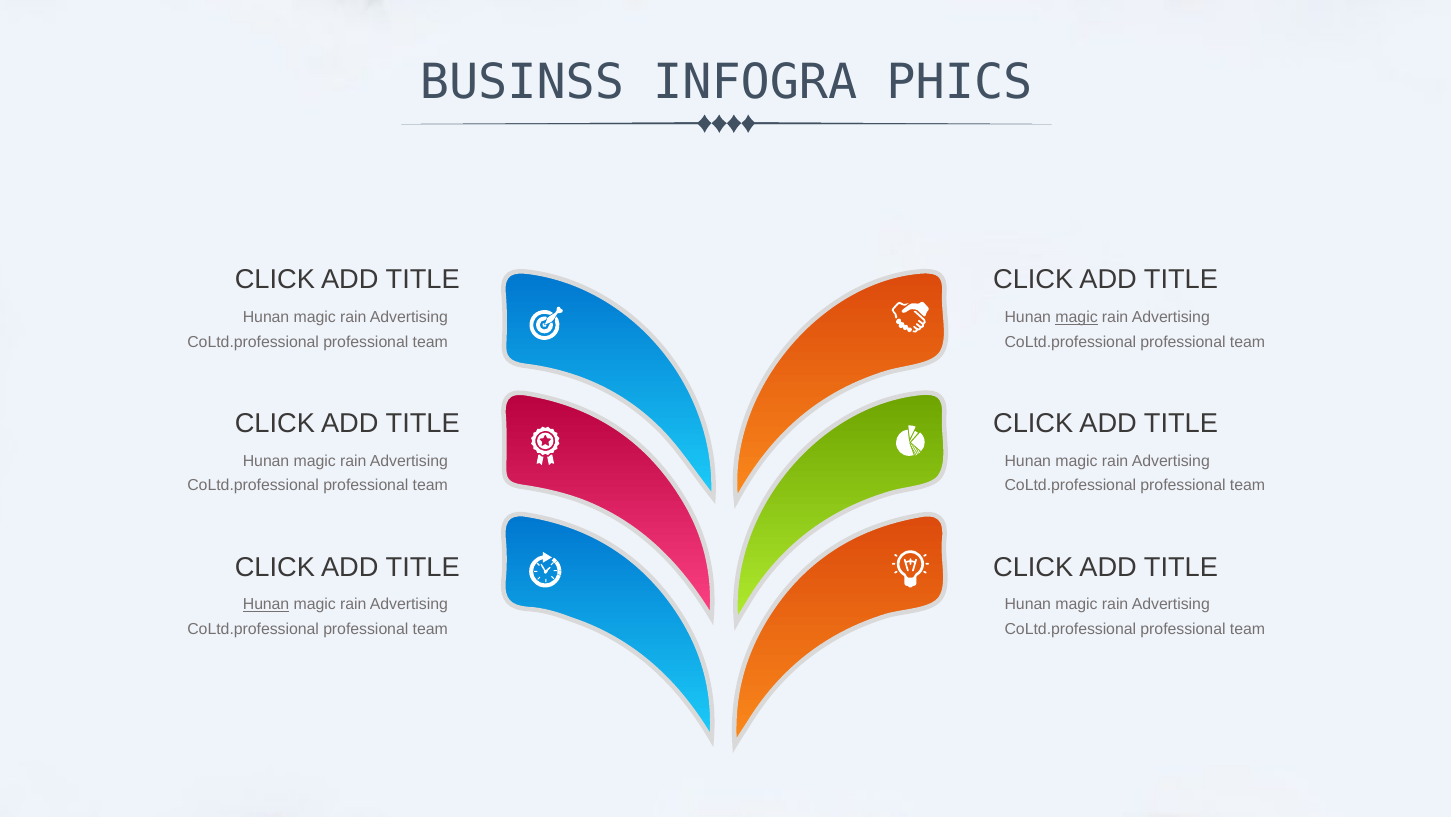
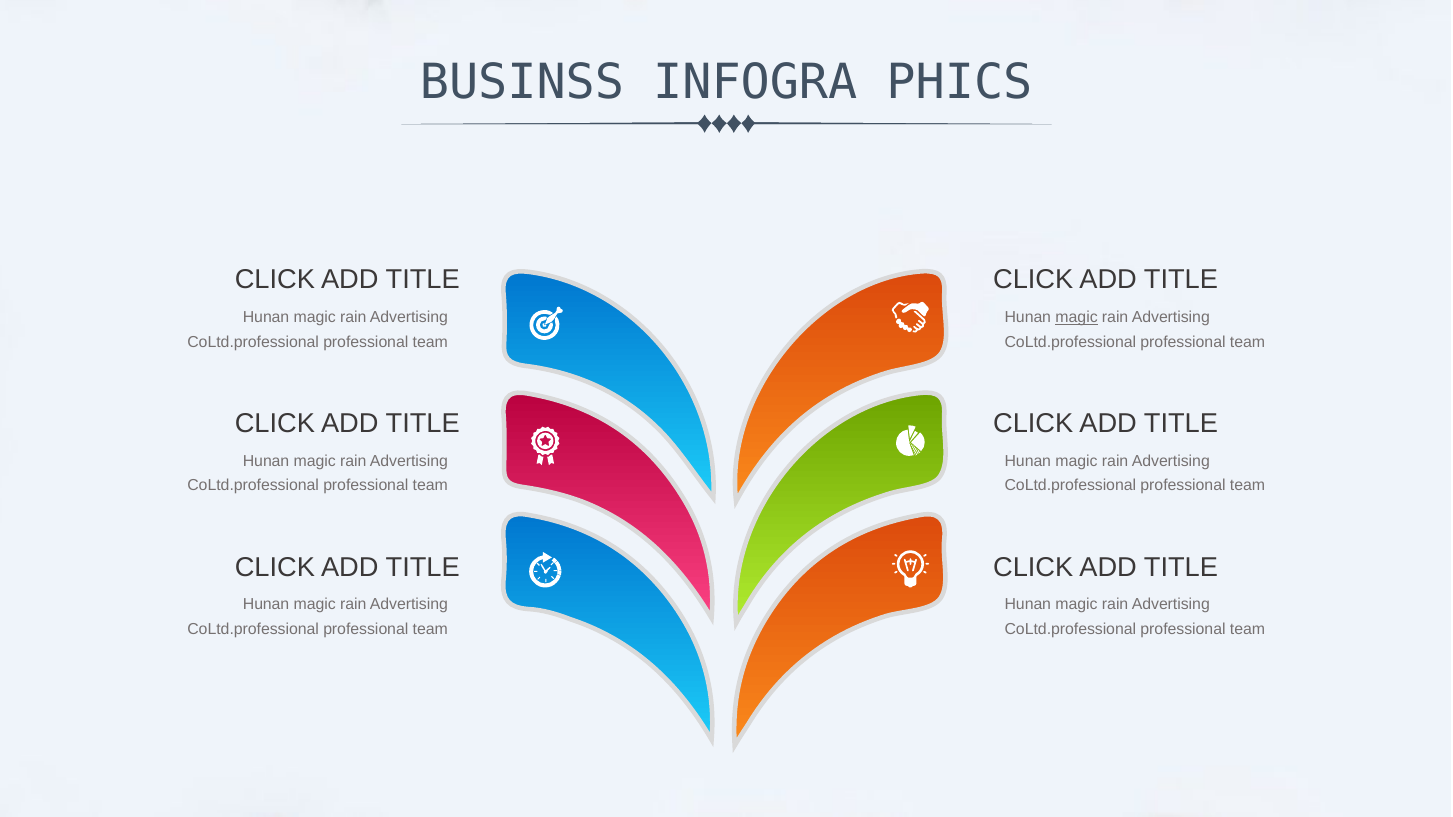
Hunan at (266, 605) underline: present -> none
